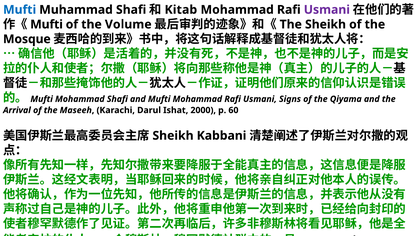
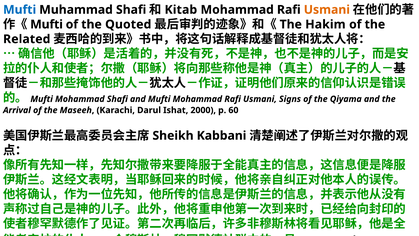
Usmani at (327, 10) colour: purple -> orange
Volume: Volume -> Quoted
The Sheikh: Sheikh -> Hakim
Mosque: Mosque -> Related
